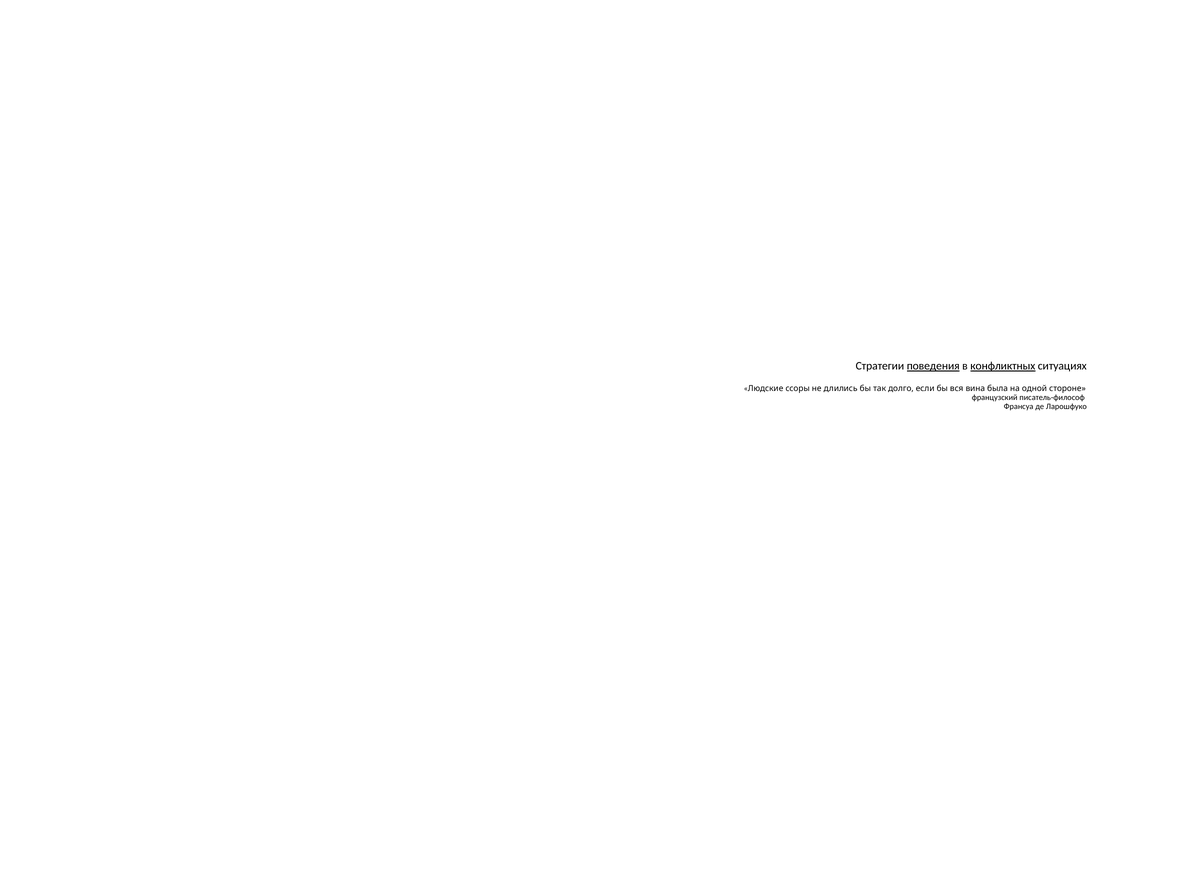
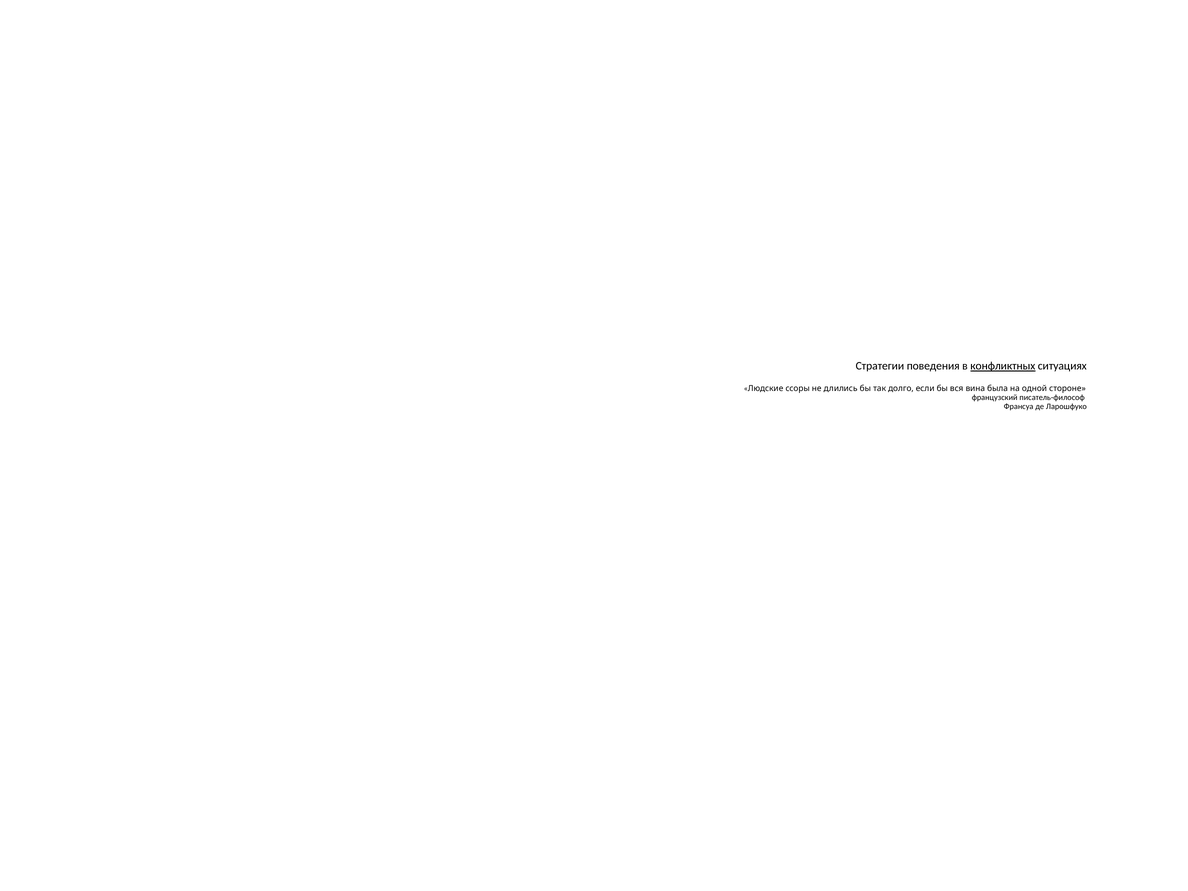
поведения underline: present -> none
